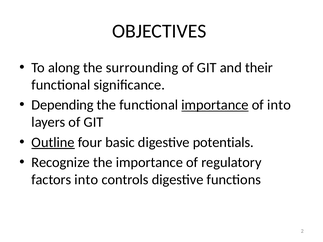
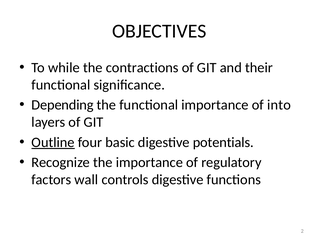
along: along -> while
surrounding: surrounding -> contractions
importance at (215, 105) underline: present -> none
factors into: into -> wall
